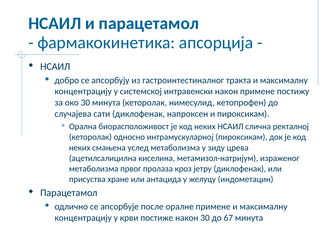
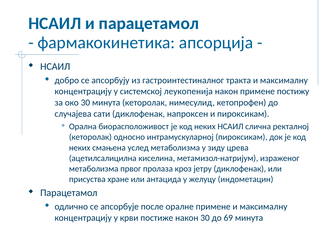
интравенски: интравенски -> леукопенија
67: 67 -> 69
